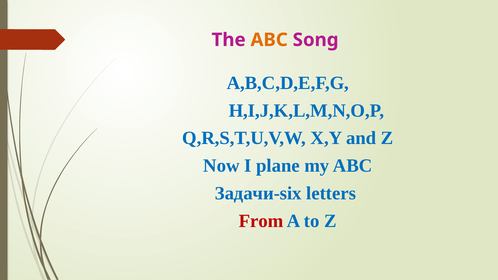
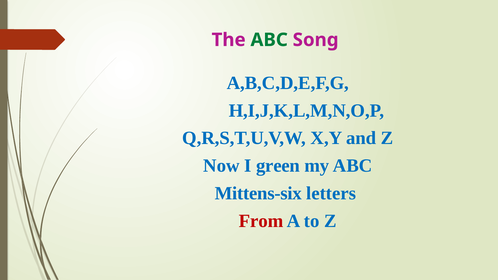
ABC at (269, 40) colour: orange -> green
plane: plane -> green
Задачи-six: Задачи-six -> Mittens-six
